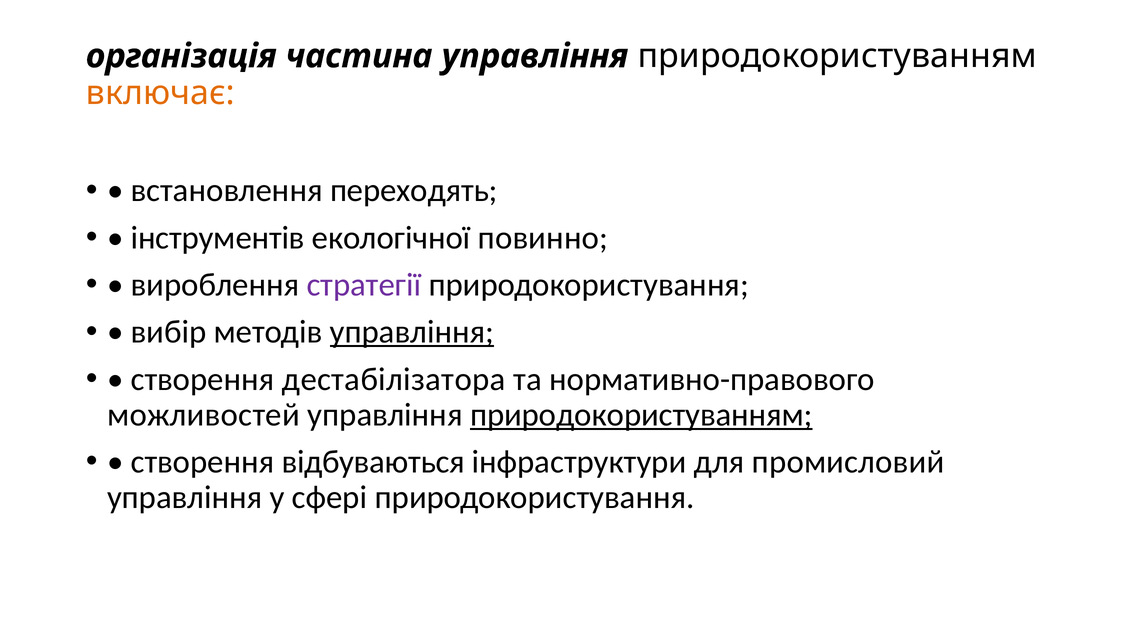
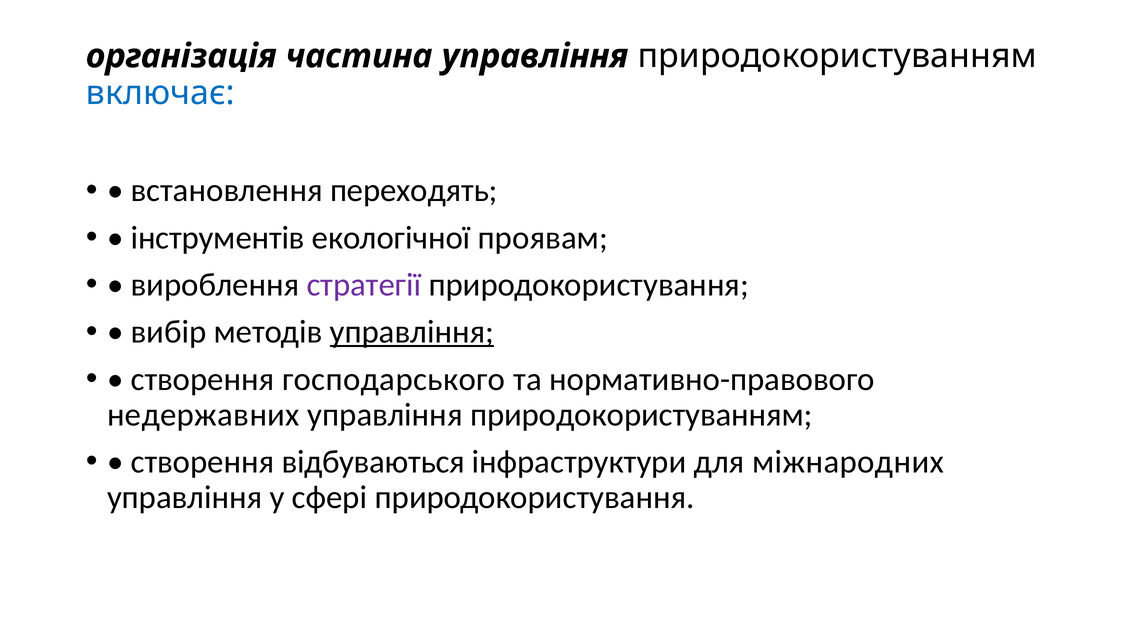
включає colour: orange -> blue
повинно: повинно -> проявам
дестабілізатора: дестабілізатора -> господарського
можливостей: можливостей -> недержавних
природокористуванням at (641, 415) underline: present -> none
промисловий: промисловий -> міжнародних
